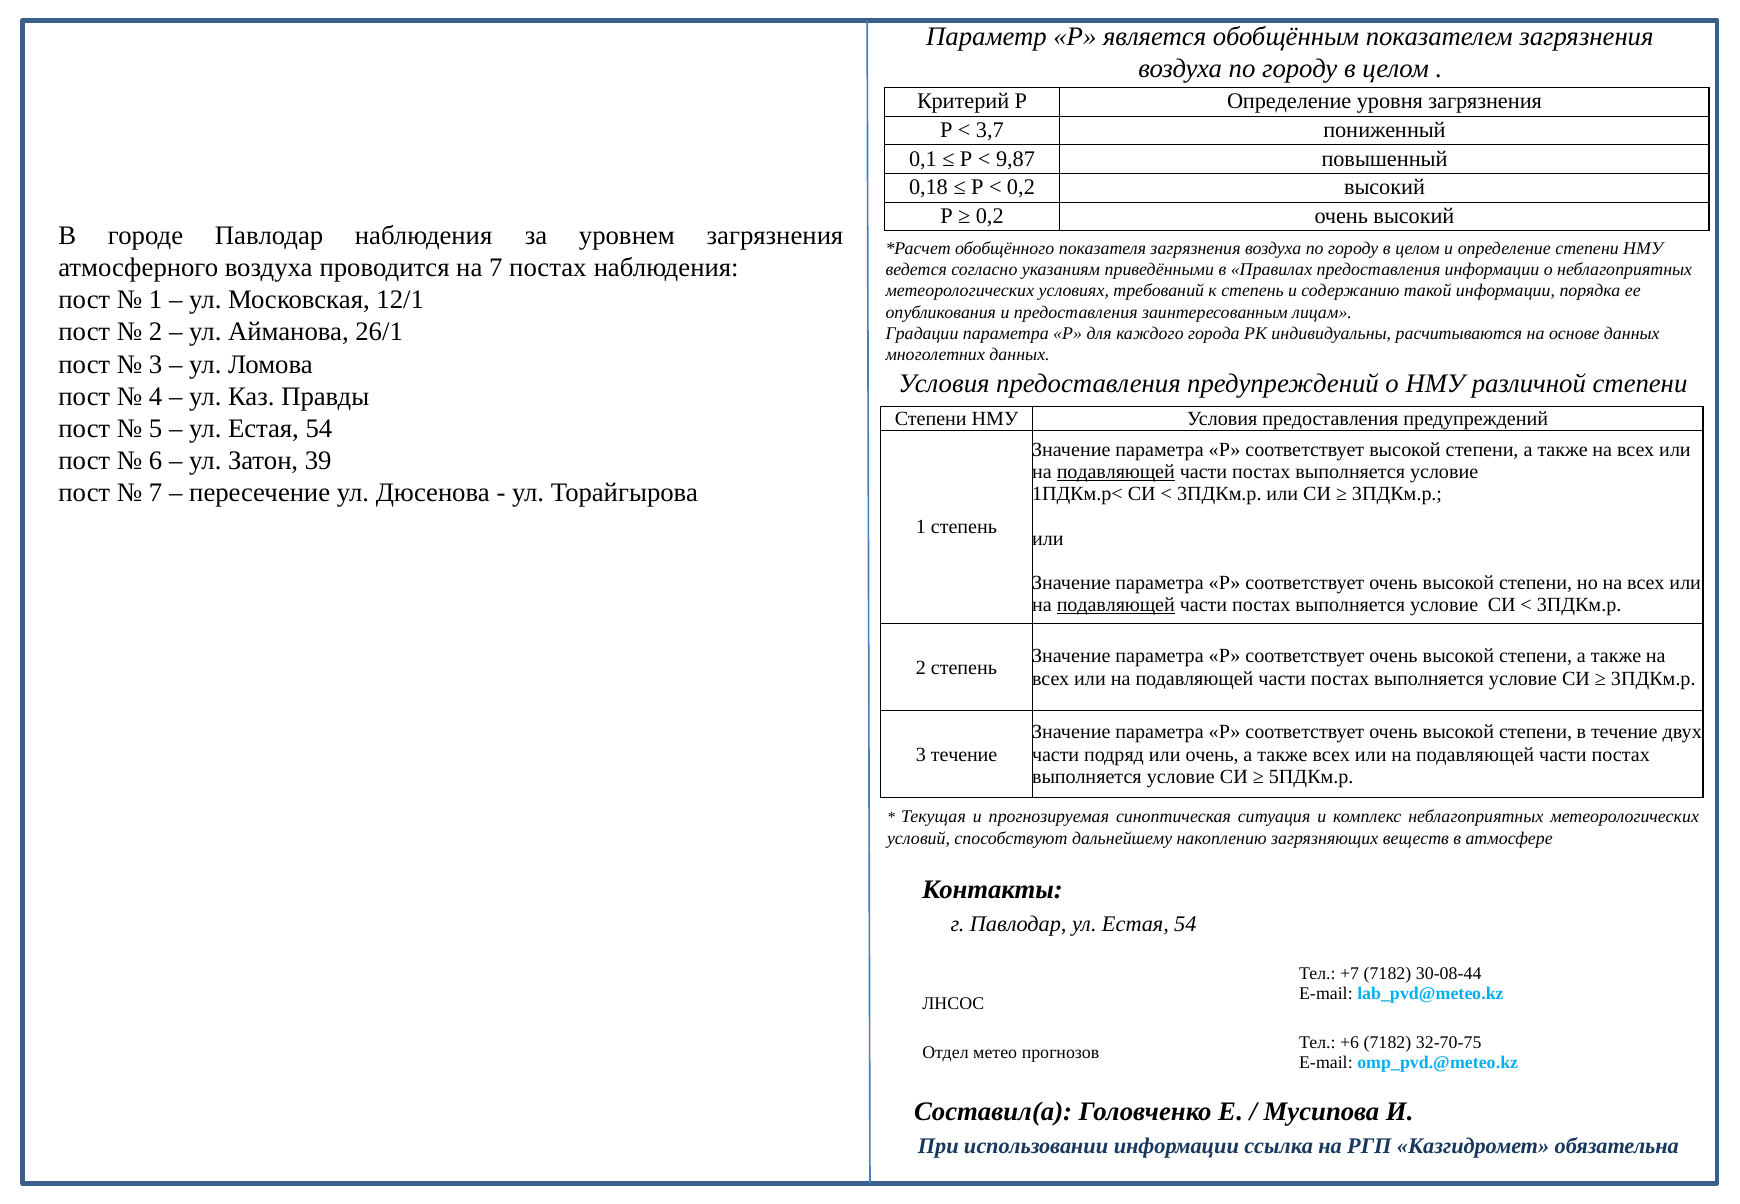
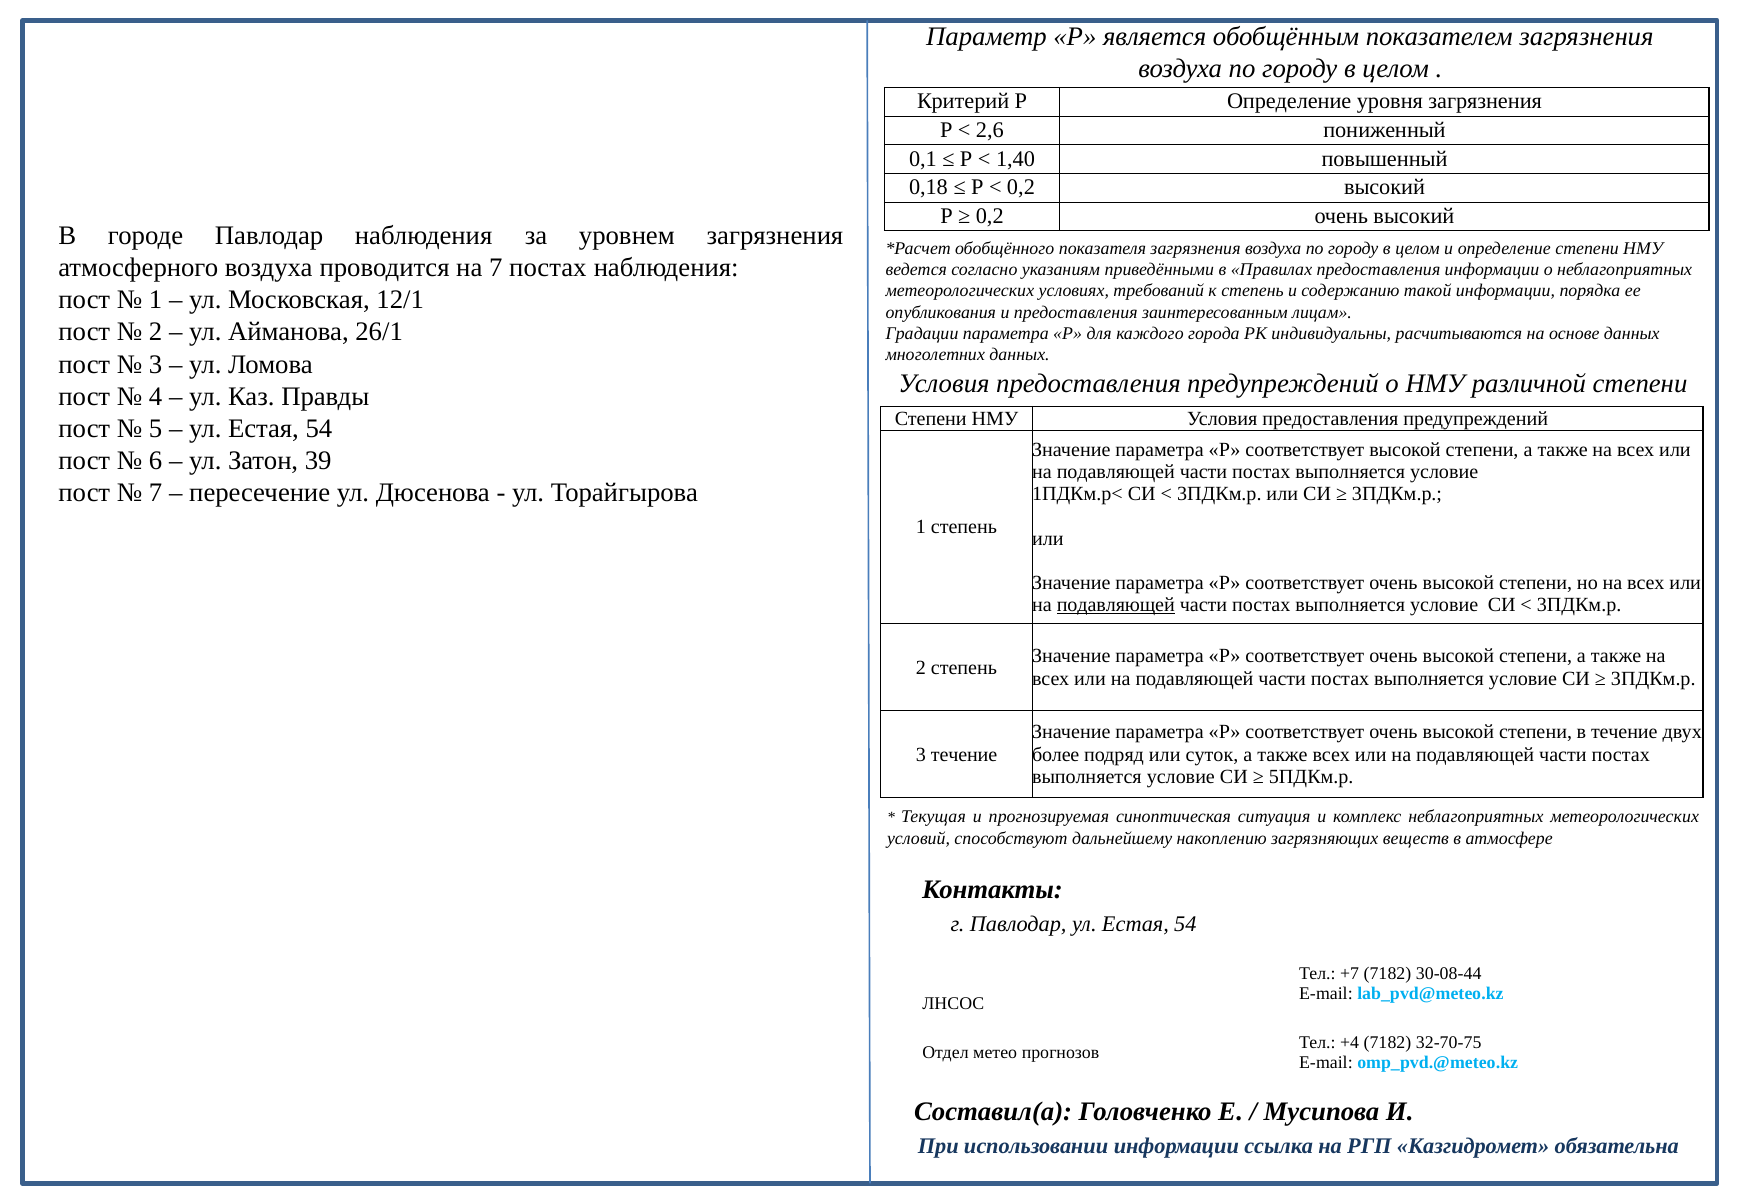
3,7: 3,7 -> 2,6
9,87: 9,87 -> 1,40
подавляющей at (1116, 472) underline: present -> none
части at (1056, 755): части -> более
или очень: очень -> суток
+6: +6 -> +4
